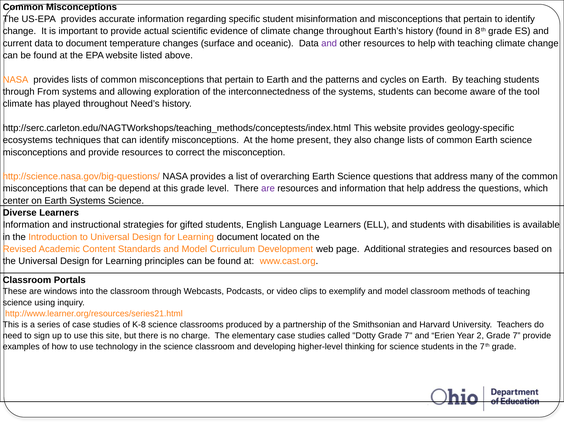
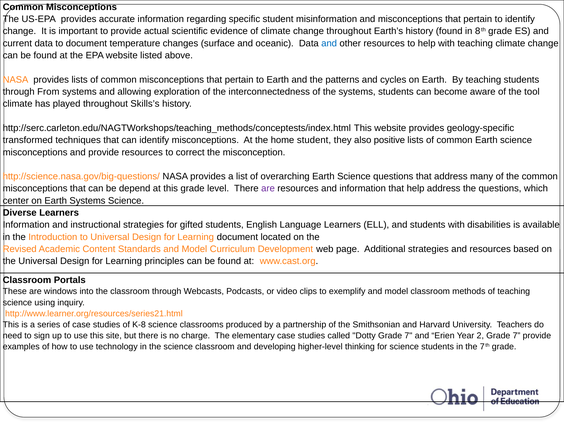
and at (329, 43) colour: purple -> blue
Need’s: Need’s -> Skills’s
ecosystems: ecosystems -> transformed
home present: present -> student
also change: change -> positive
